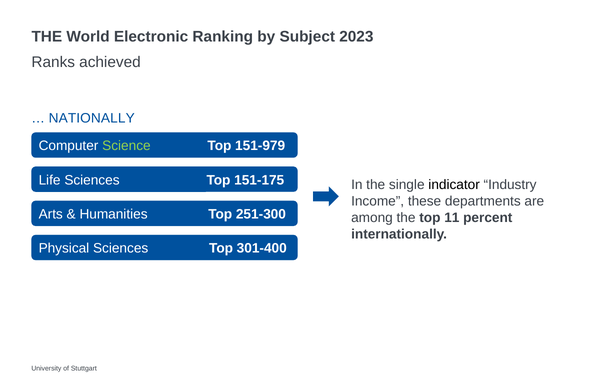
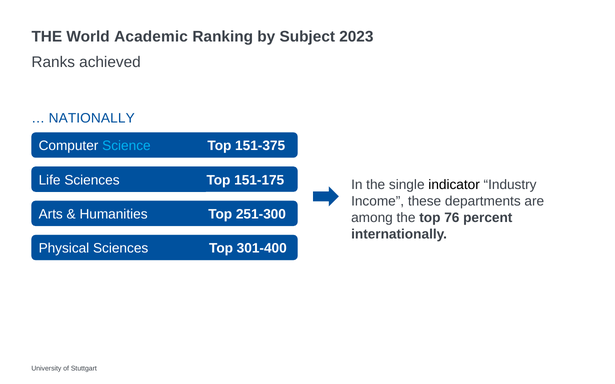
Electronic: Electronic -> Academic
Science colour: light green -> light blue
151-979: 151-979 -> 151-375
11: 11 -> 76
